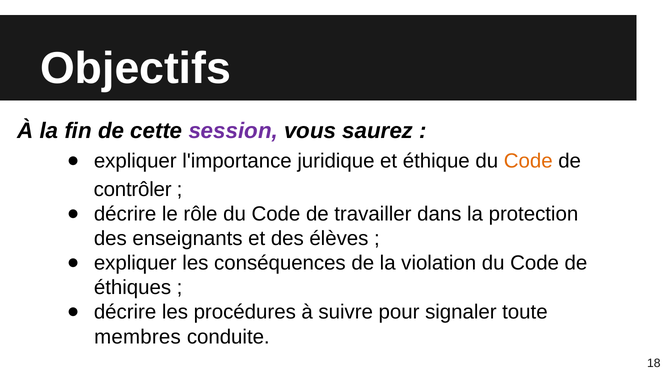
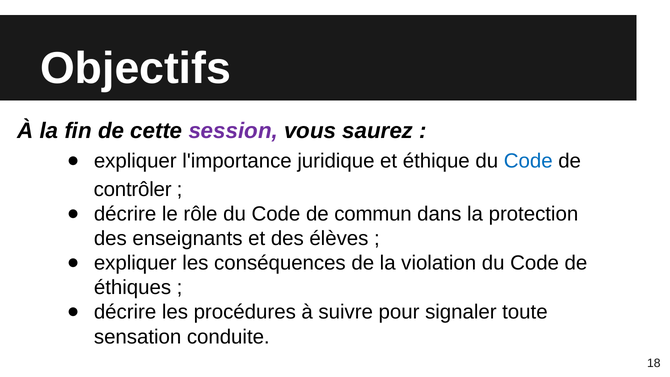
Code at (528, 161) colour: orange -> blue
travailler: travailler -> commun
membres: membres -> sensation
